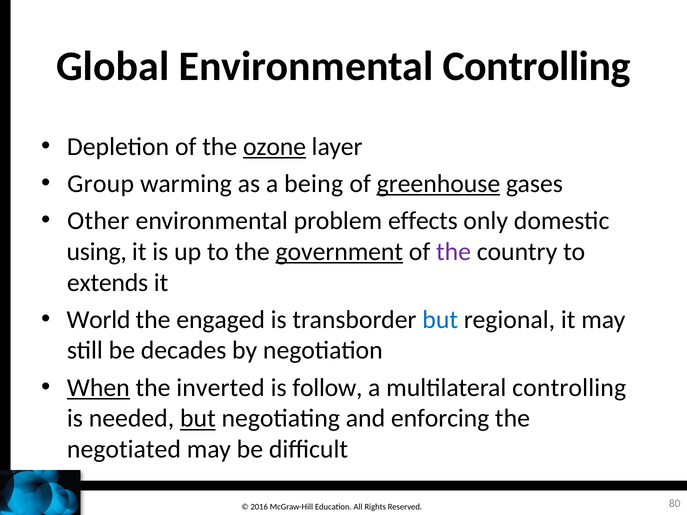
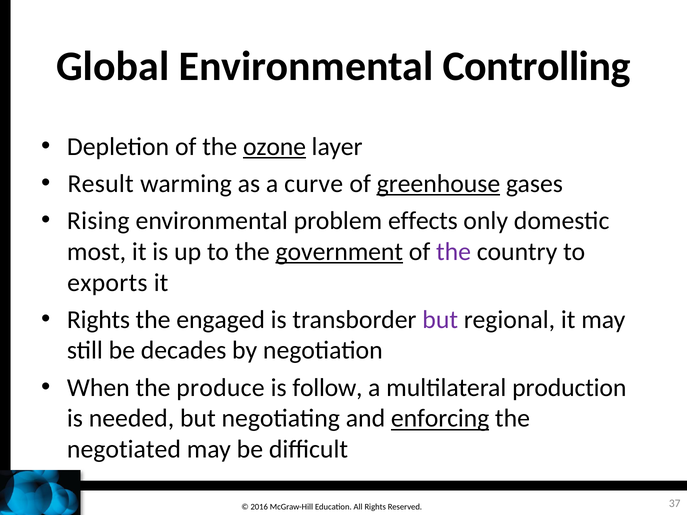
Group: Group -> Result
being: being -> curve
Other: Other -> Rising
using: using -> most
extends: extends -> exports
World at (99, 320): World -> Rights
but at (440, 320) colour: blue -> purple
When underline: present -> none
inverted: inverted -> produce
multilateral controlling: controlling -> production
but at (198, 419) underline: present -> none
enforcing underline: none -> present
80: 80 -> 37
